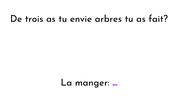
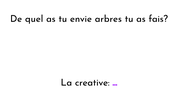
trois: trois -> quel
fait: fait -> fais
manger: manger -> creative
